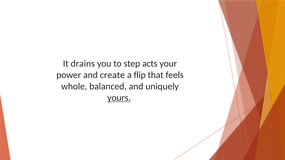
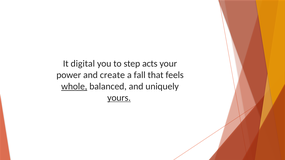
drains: drains -> digital
flip: flip -> fall
whole underline: none -> present
